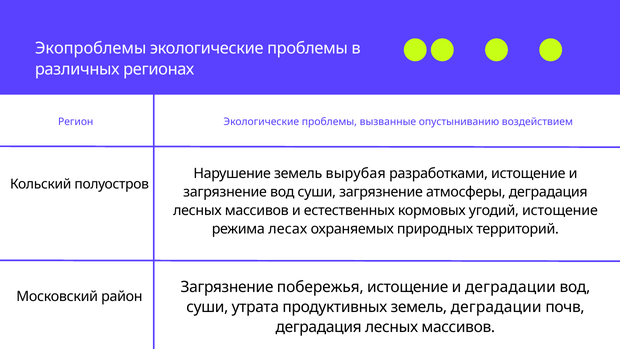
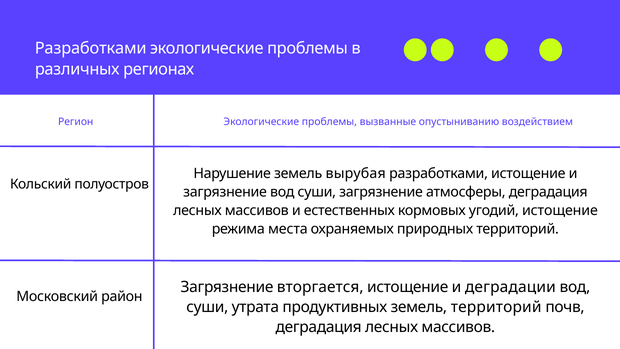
Экопроблемы at (91, 48): Экопроблемы -> Разработками
лесах: лесах -> места
побережья: побережья -> вторгается
земель деградации: деградации -> территорий
